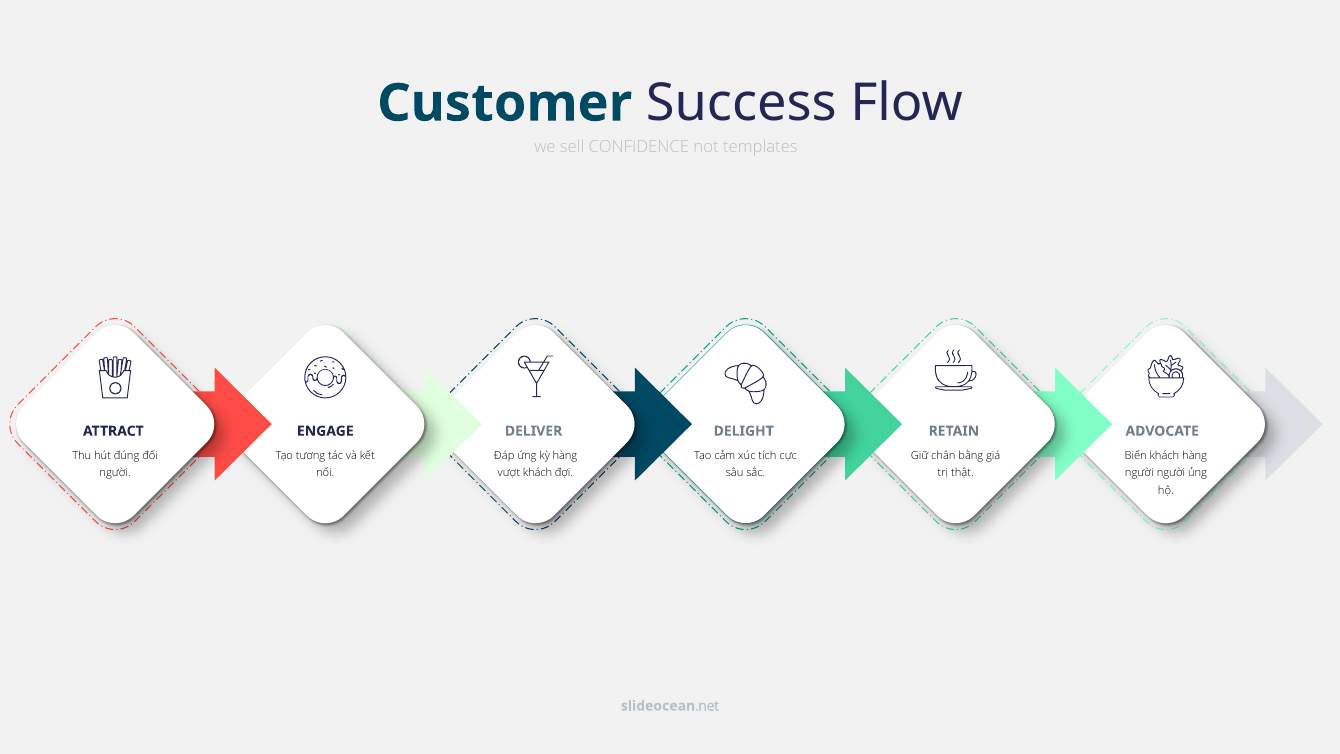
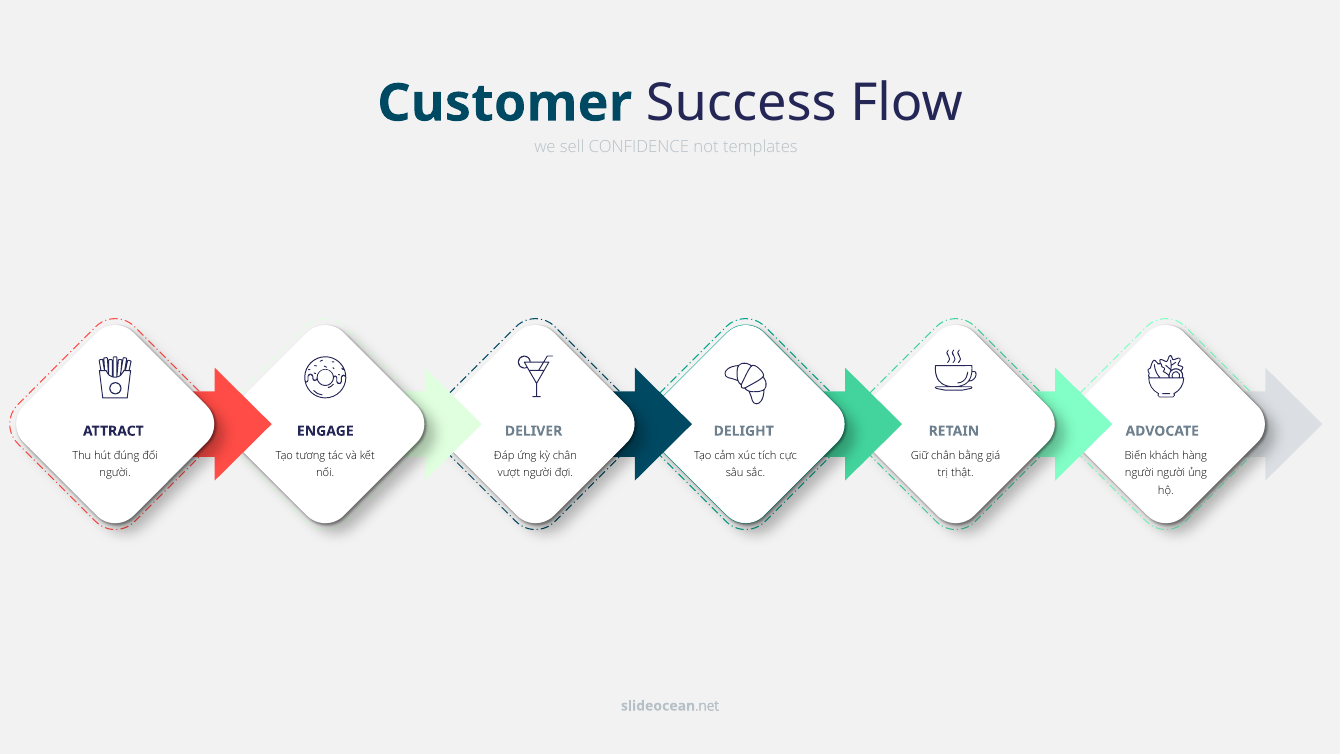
kỳ hàng: hàng -> chân
vượt khách: khách -> người
